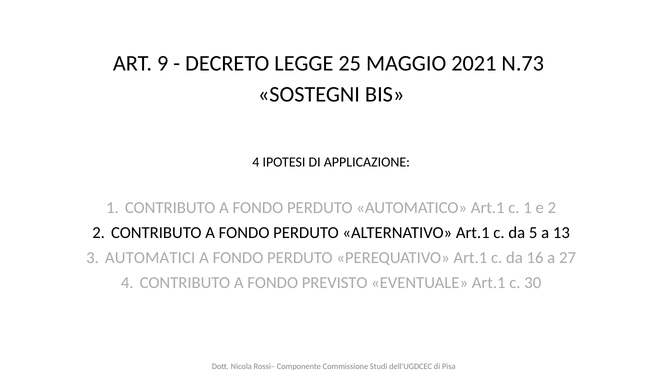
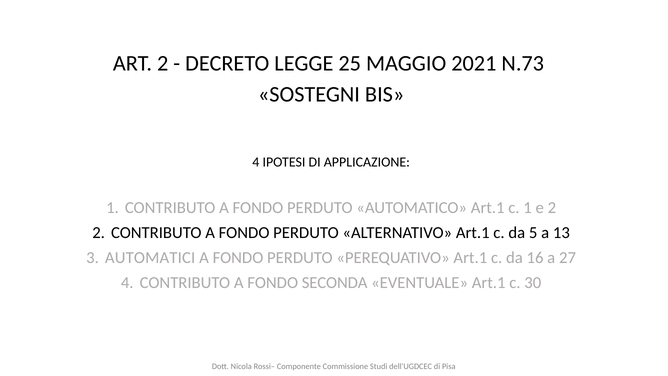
ART 9: 9 -> 2
PREVISTO: PREVISTO -> SECONDA
